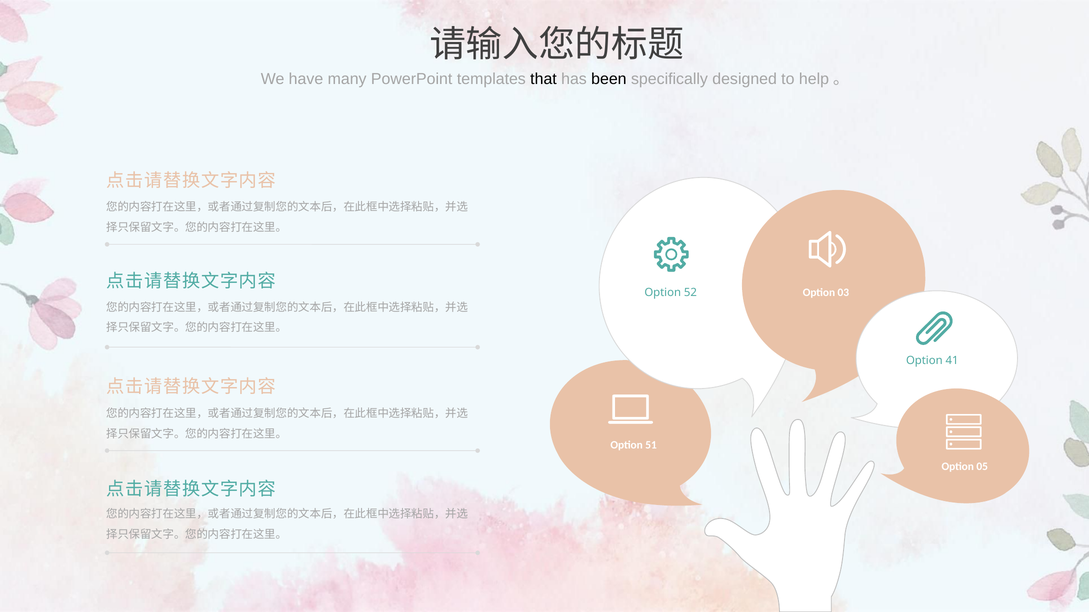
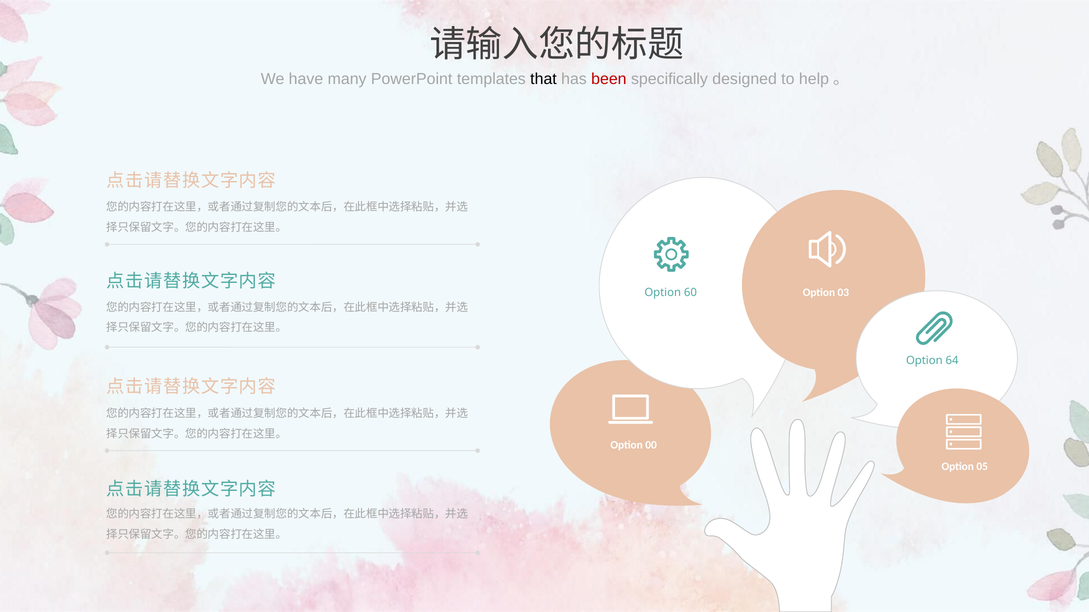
been colour: black -> red
52: 52 -> 60
41: 41 -> 64
51: 51 -> 00
